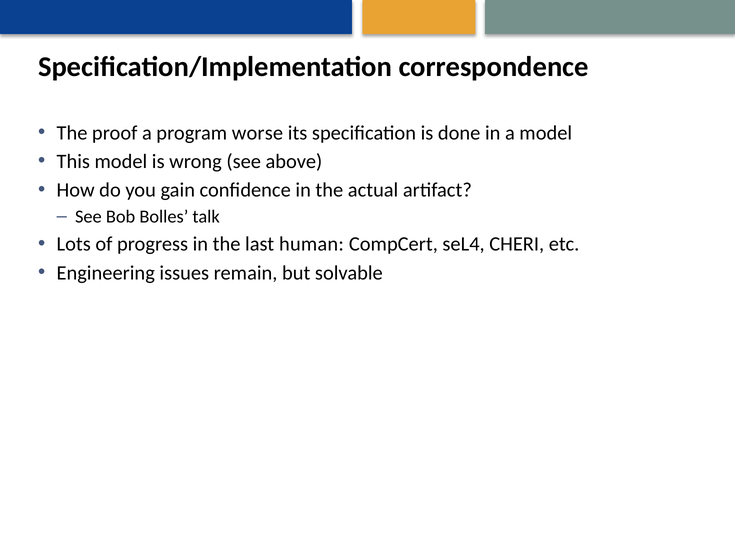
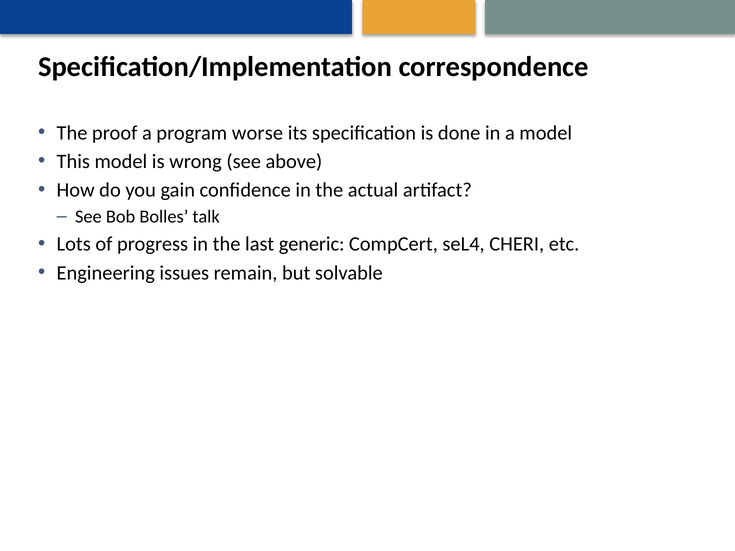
human: human -> generic
